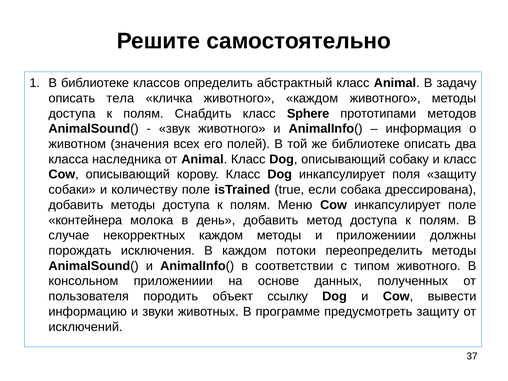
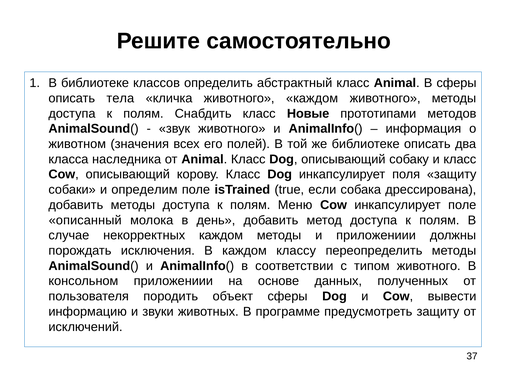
В задачу: задачу -> сферы
Sphere: Sphere -> Новые
количеству: количеству -> определим
контейнера: контейнера -> описанный
потоки: потоки -> классу
объект ссылку: ссылку -> сферы
